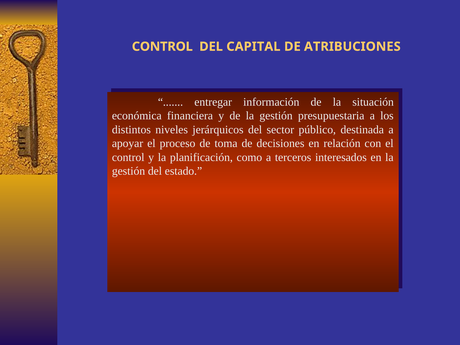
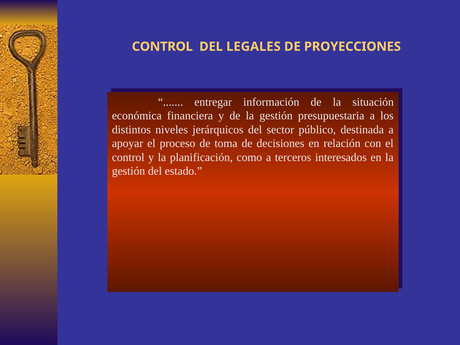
CAPITAL: CAPITAL -> LEGALES
ATRIBUCIONES: ATRIBUCIONES -> PROYECCIONES
